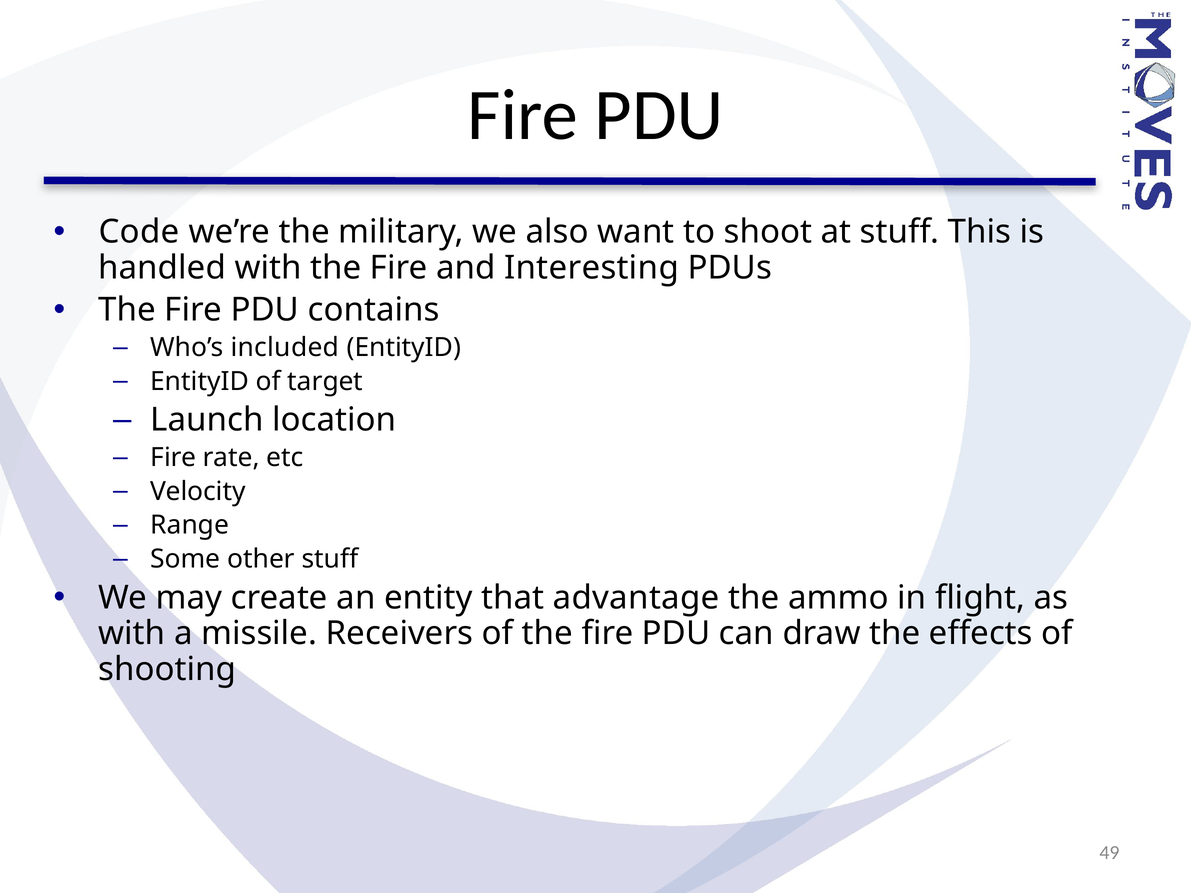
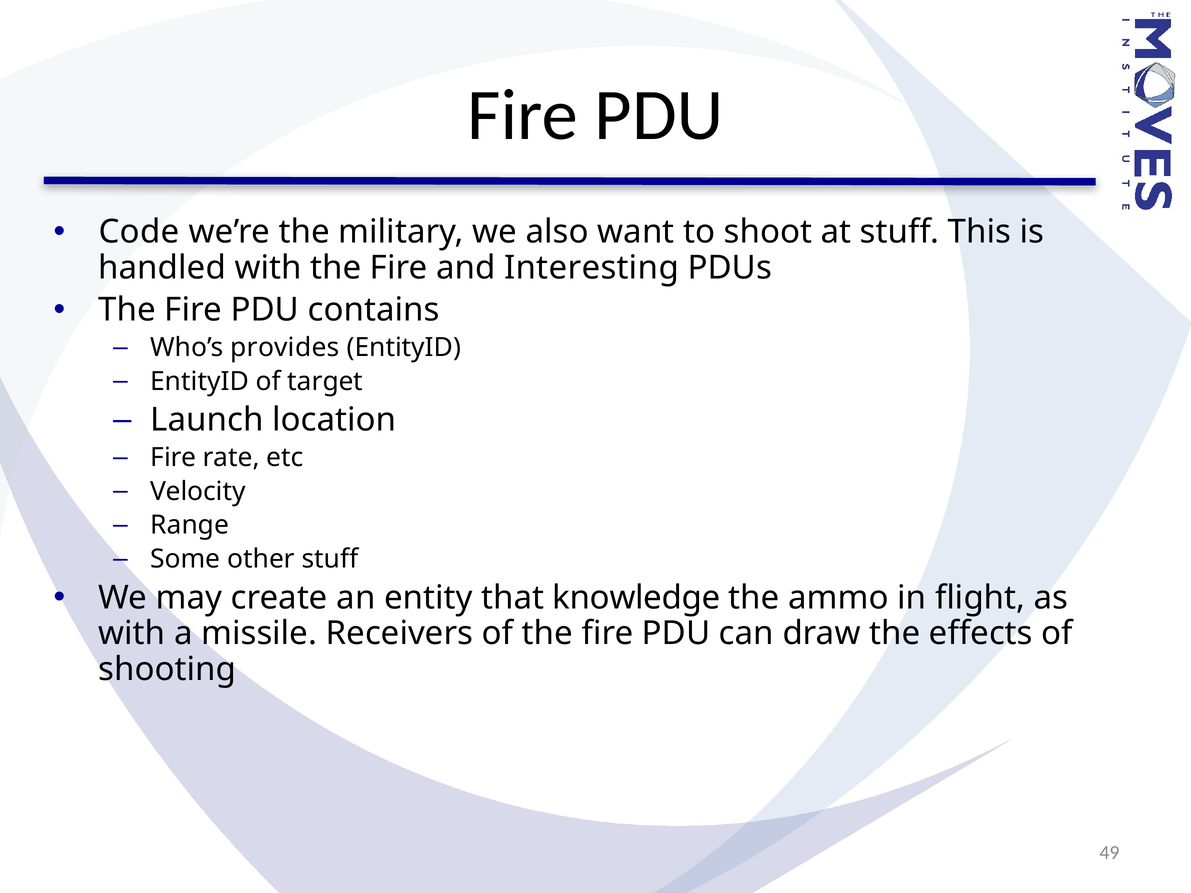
included: included -> provides
advantage: advantage -> knowledge
